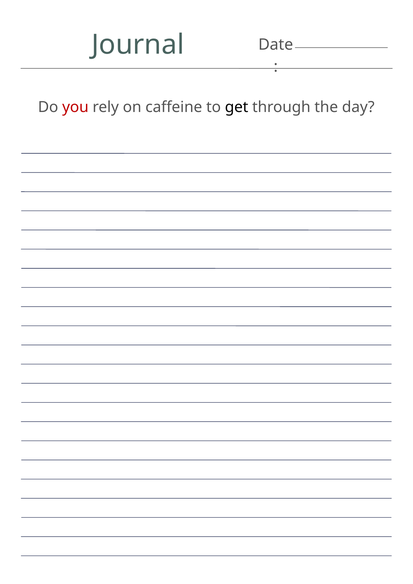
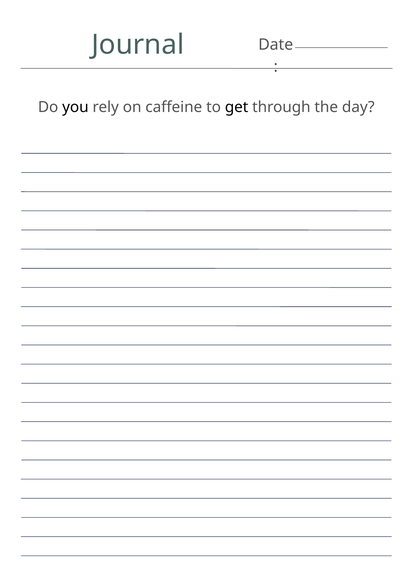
you colour: red -> black
